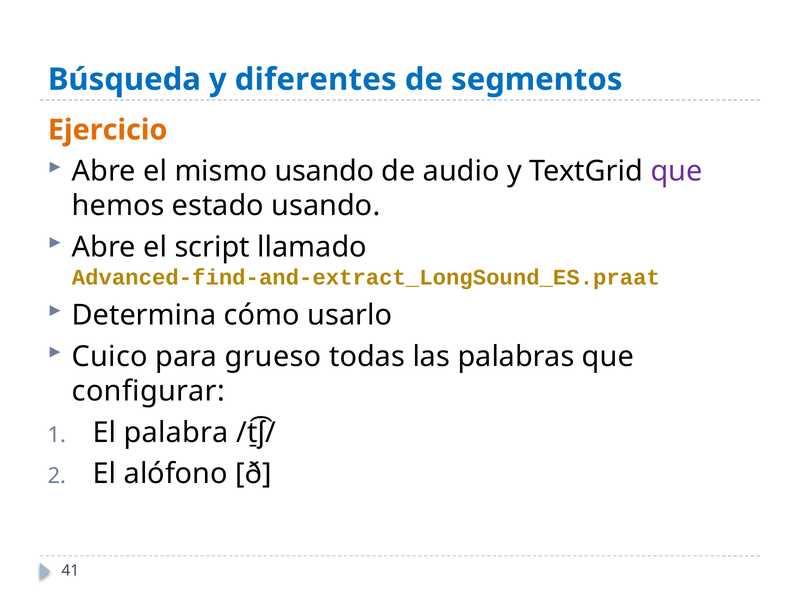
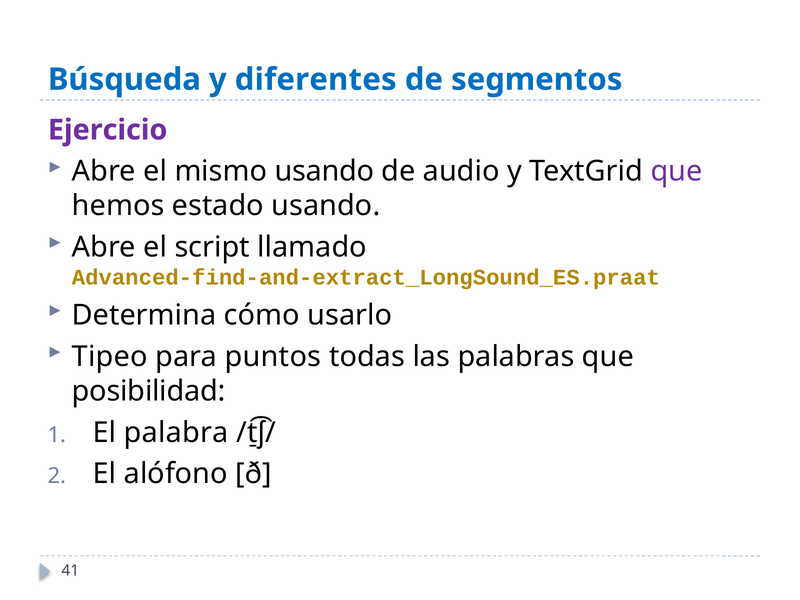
Ejercicio colour: orange -> purple
Cuico: Cuico -> Tipeo
grueso: grueso -> puntos
configurar: configurar -> posibilidad
